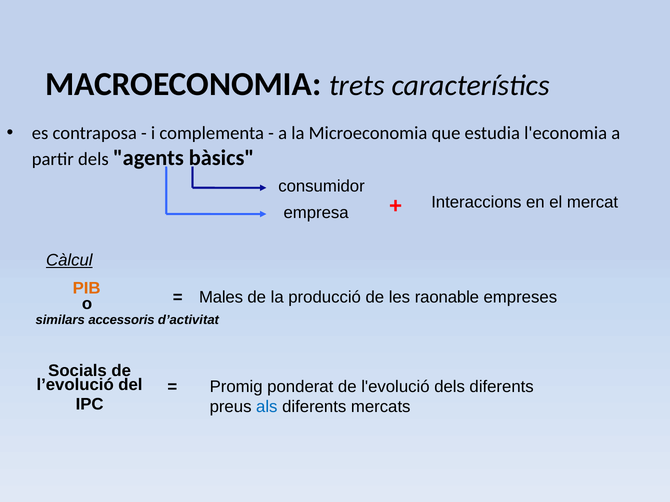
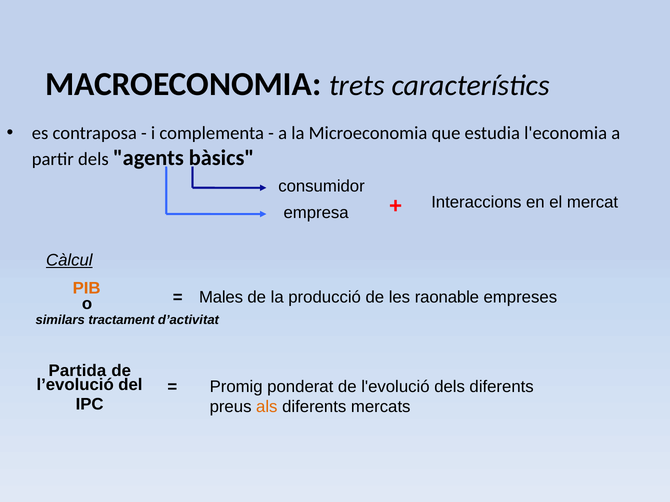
accessoris: accessoris -> tractament
Socials: Socials -> Partida
als colour: blue -> orange
